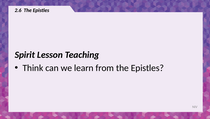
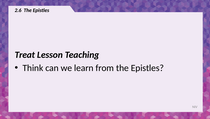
Spirit: Spirit -> Treat
